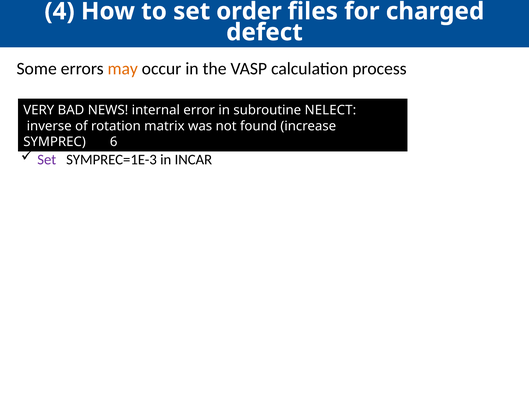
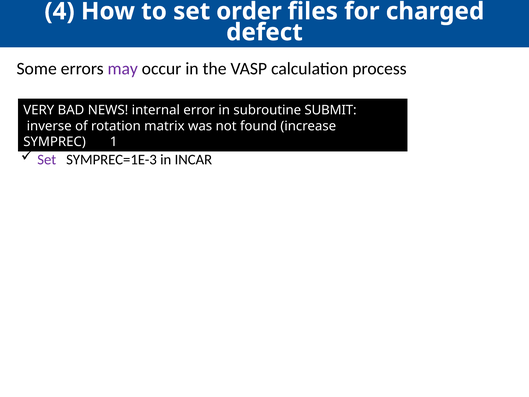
may colour: orange -> purple
NELECT: NELECT -> SUBMIT
6: 6 -> 1
